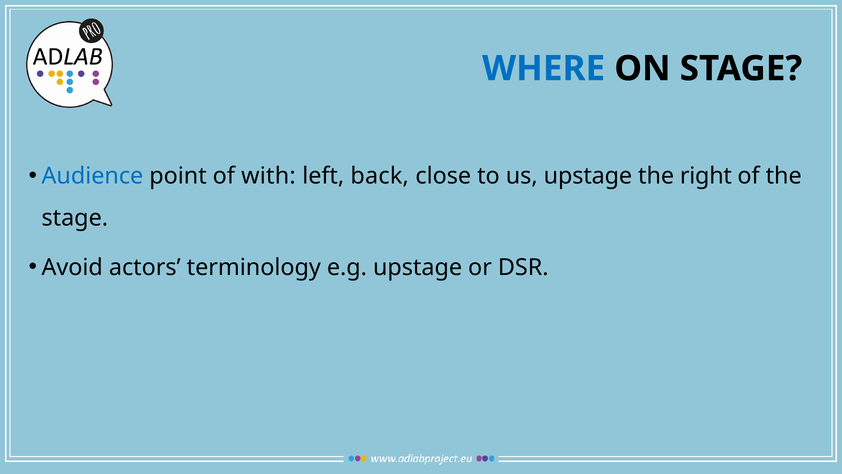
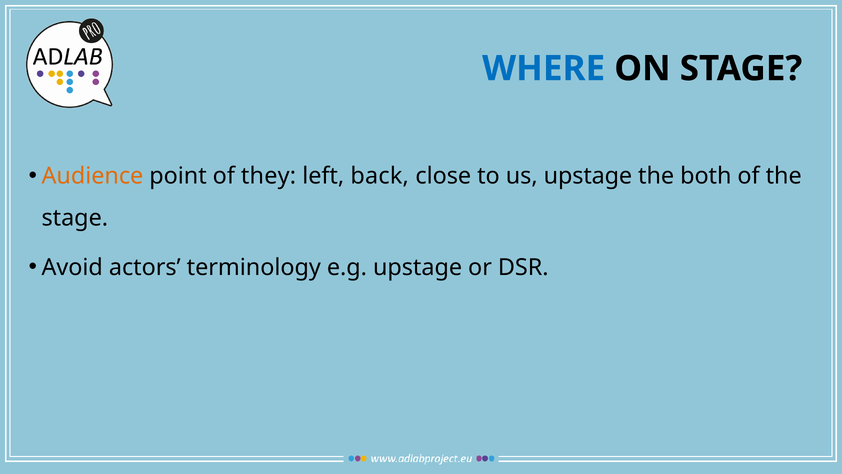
Audience colour: blue -> orange
with: with -> they
right: right -> both
